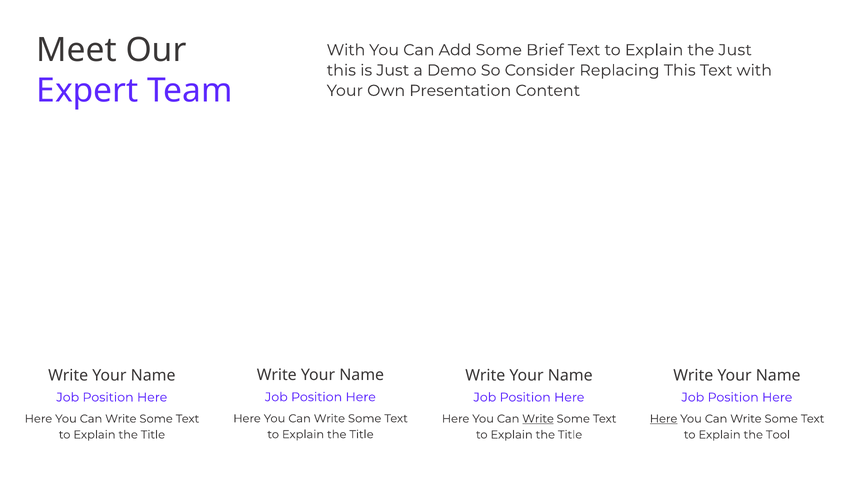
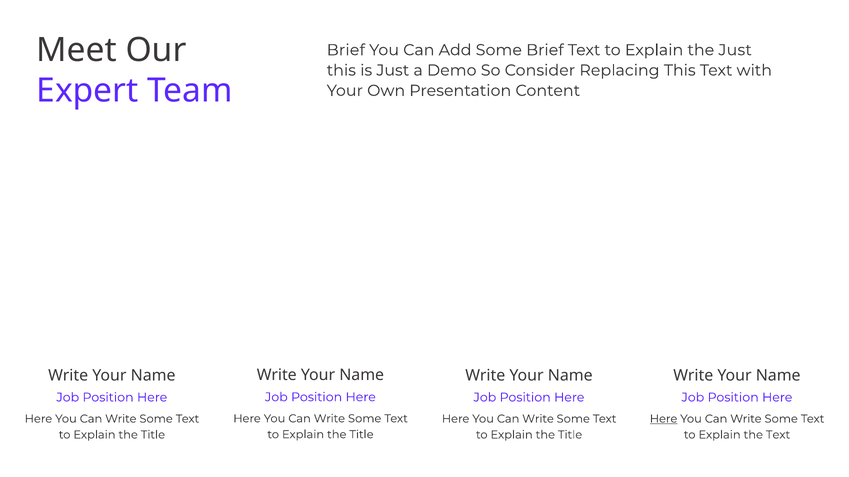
With at (346, 50): With -> Brief
Write at (538, 419) underline: present -> none
the Tool: Tool -> Text
